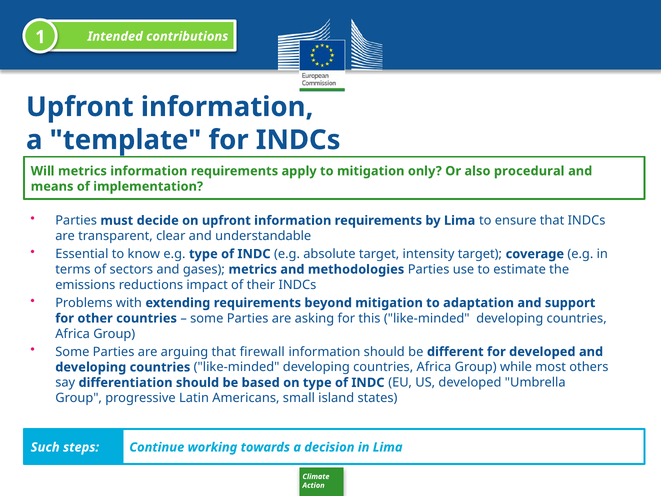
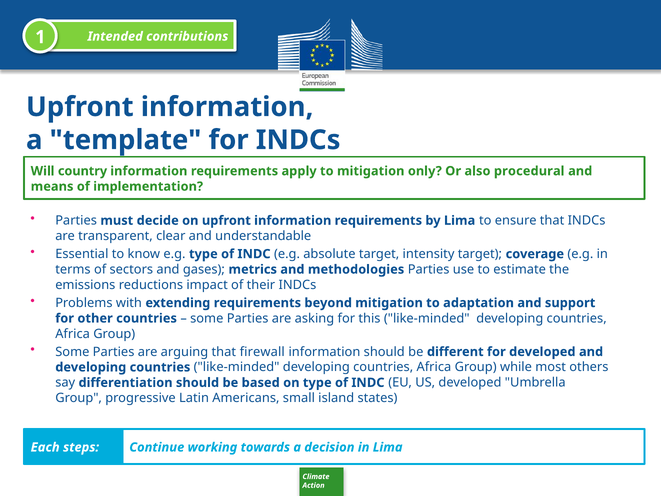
Will metrics: metrics -> country
Such: Such -> Each
